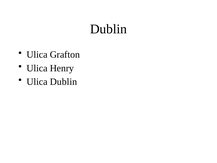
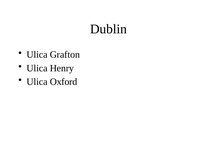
Ulica Dublin: Dublin -> Oxford
